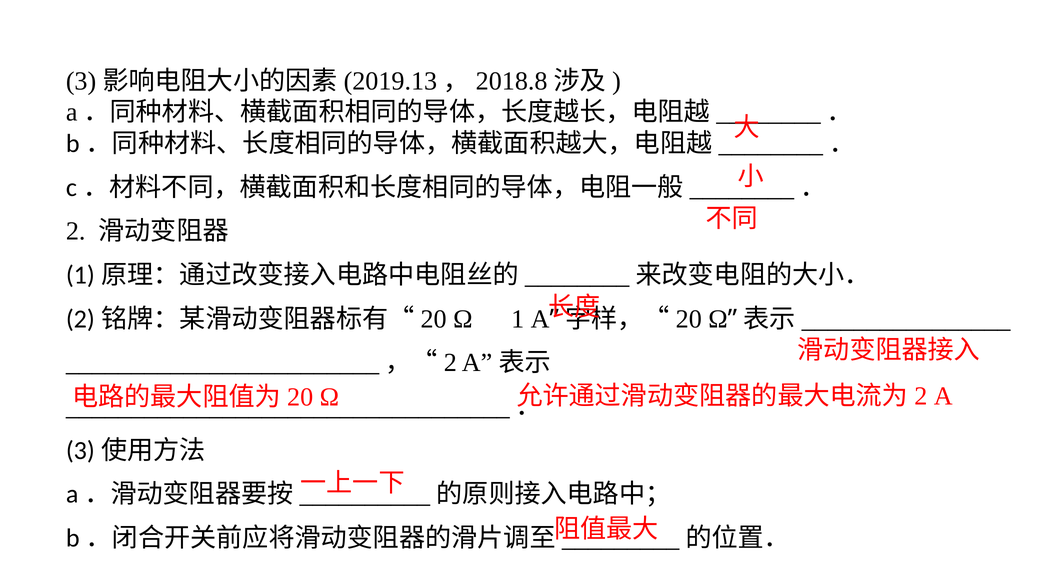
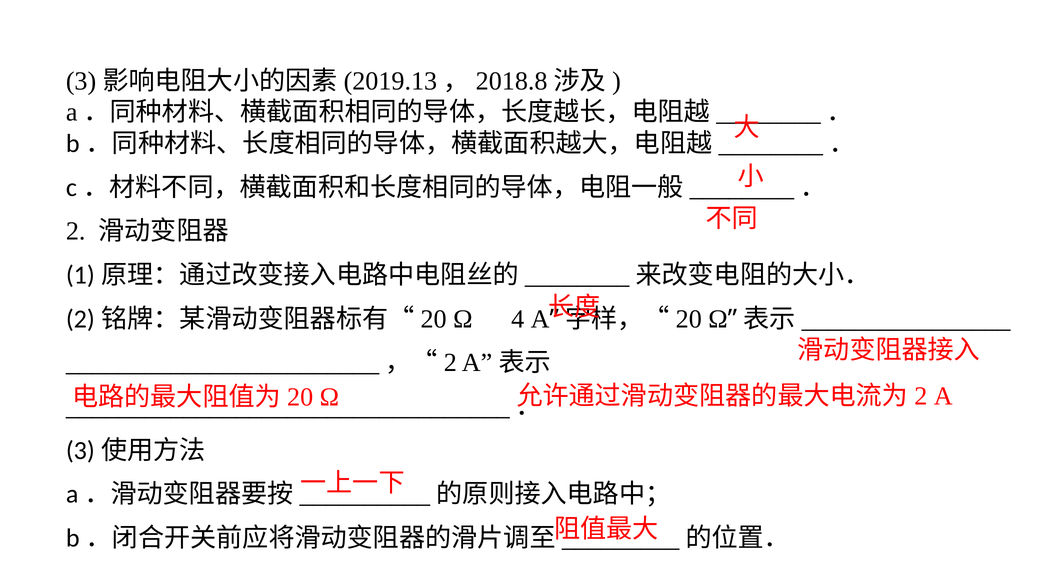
1: 1 -> 4
